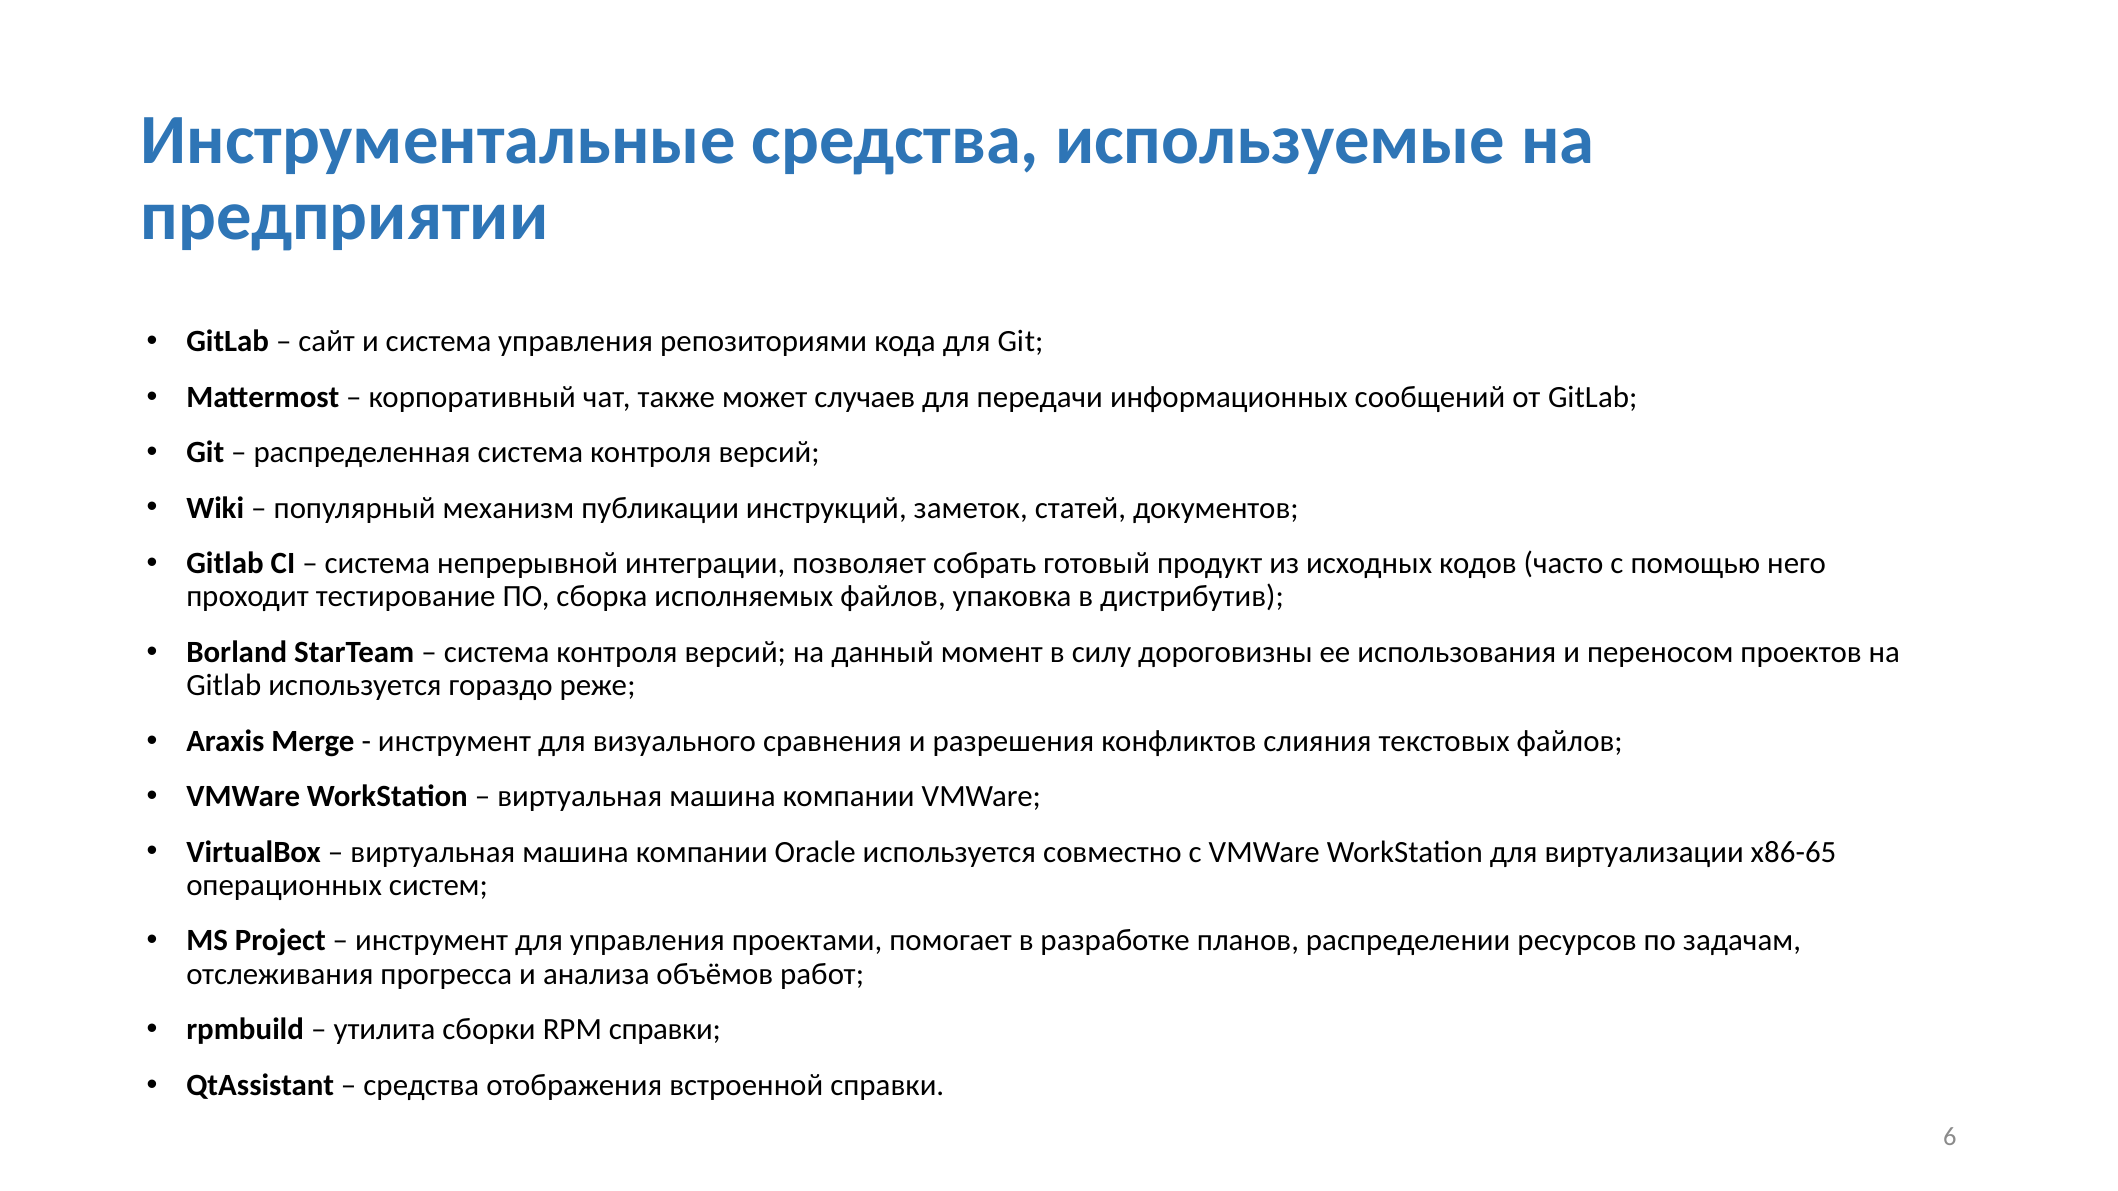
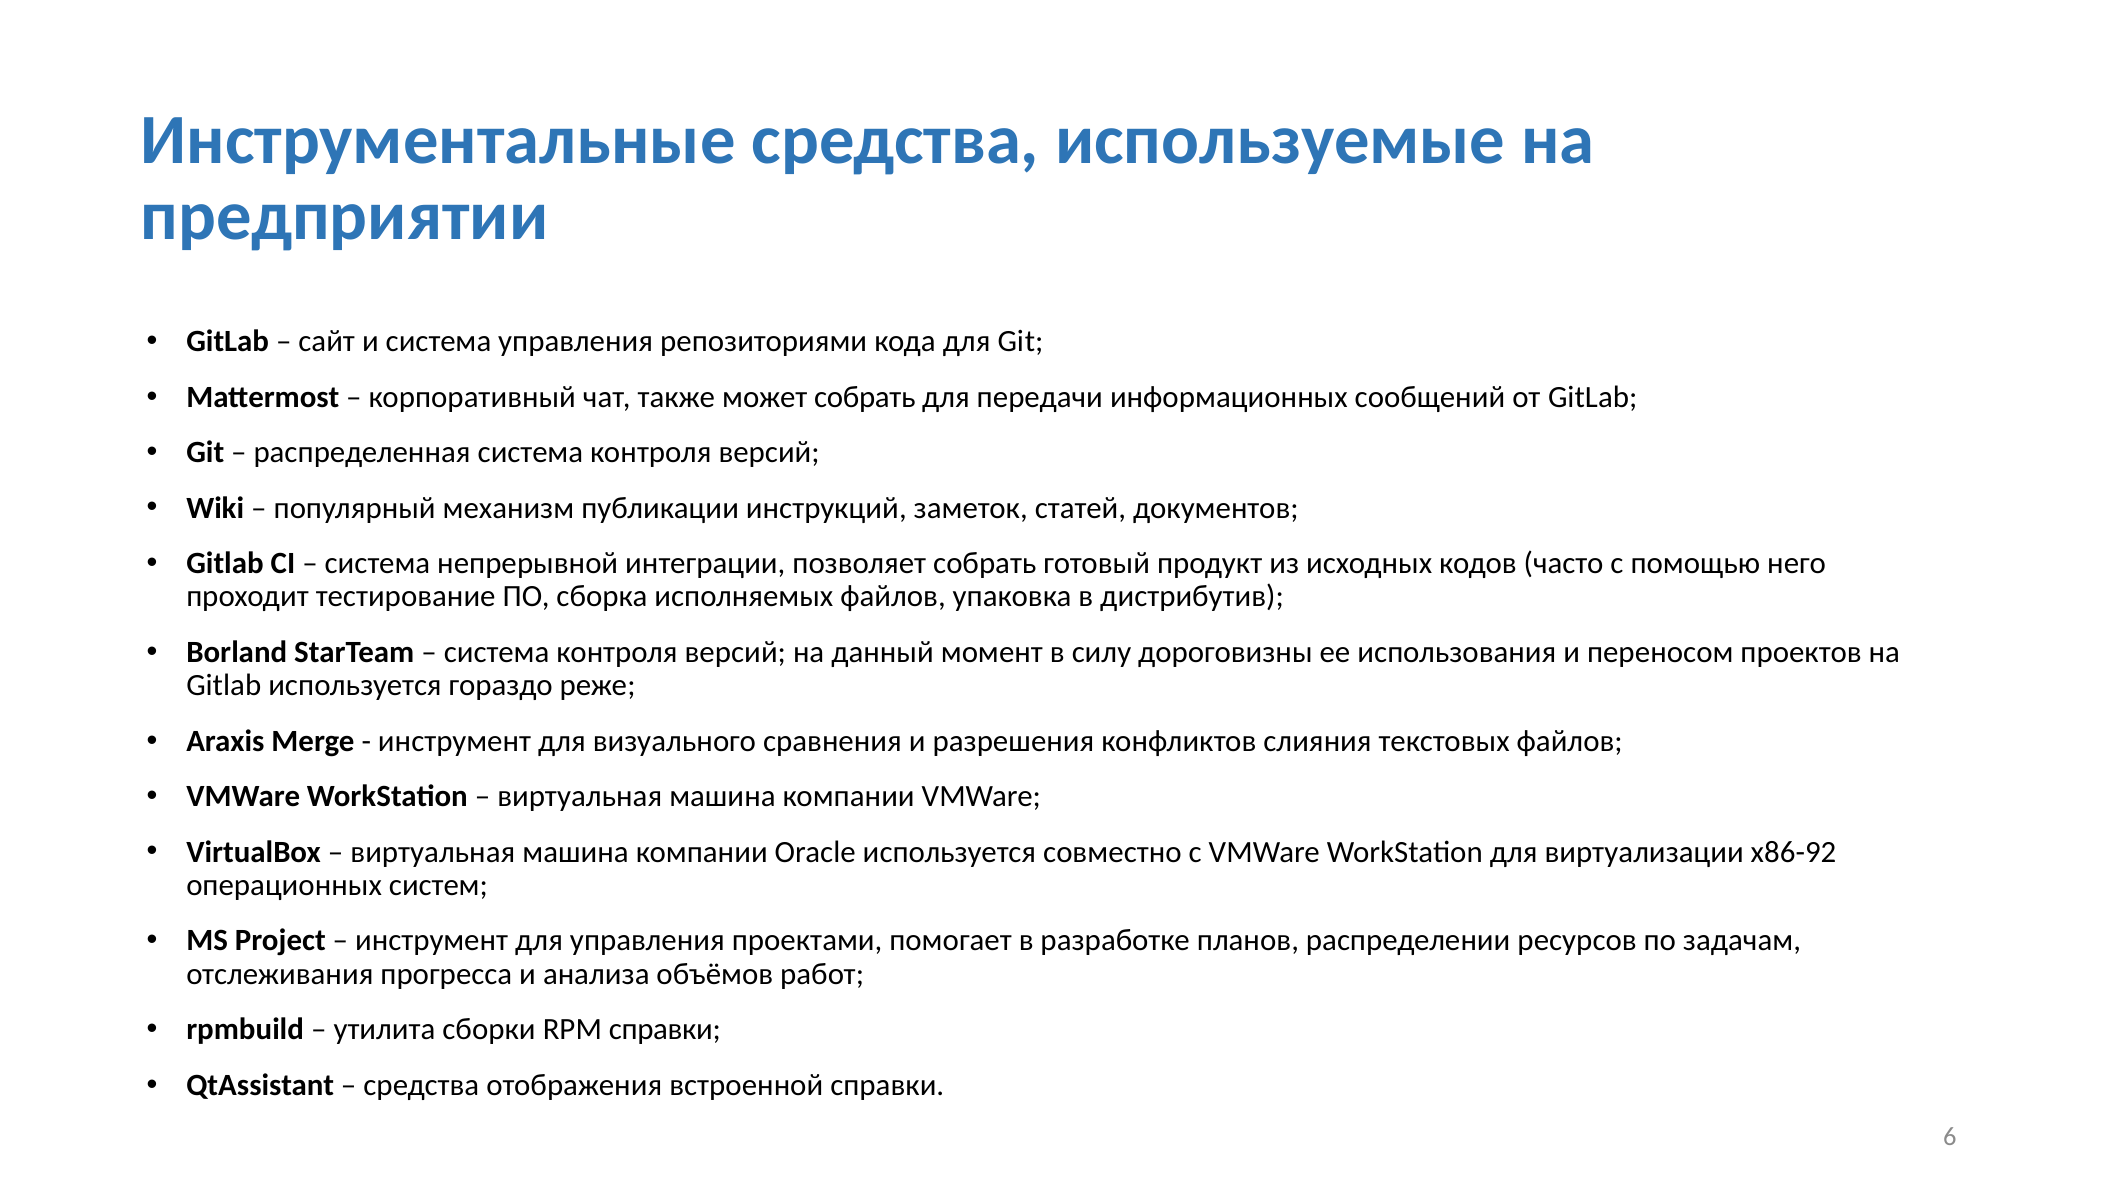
может случаев: случаев -> собрать
x86-65: x86-65 -> x86-92
